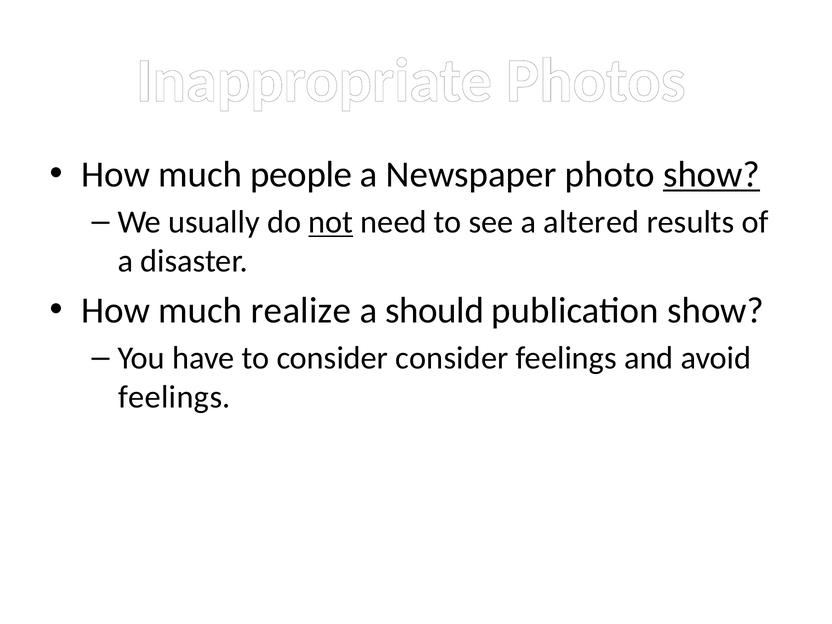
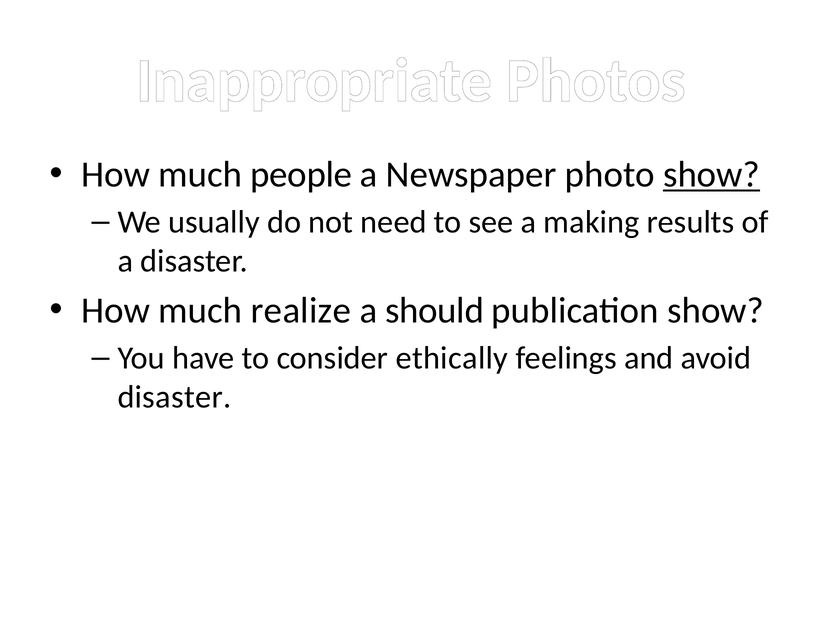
not underline: present -> none
altered: altered -> making
consider consider: consider -> ethically
feelings at (174, 397): feelings -> disaster
